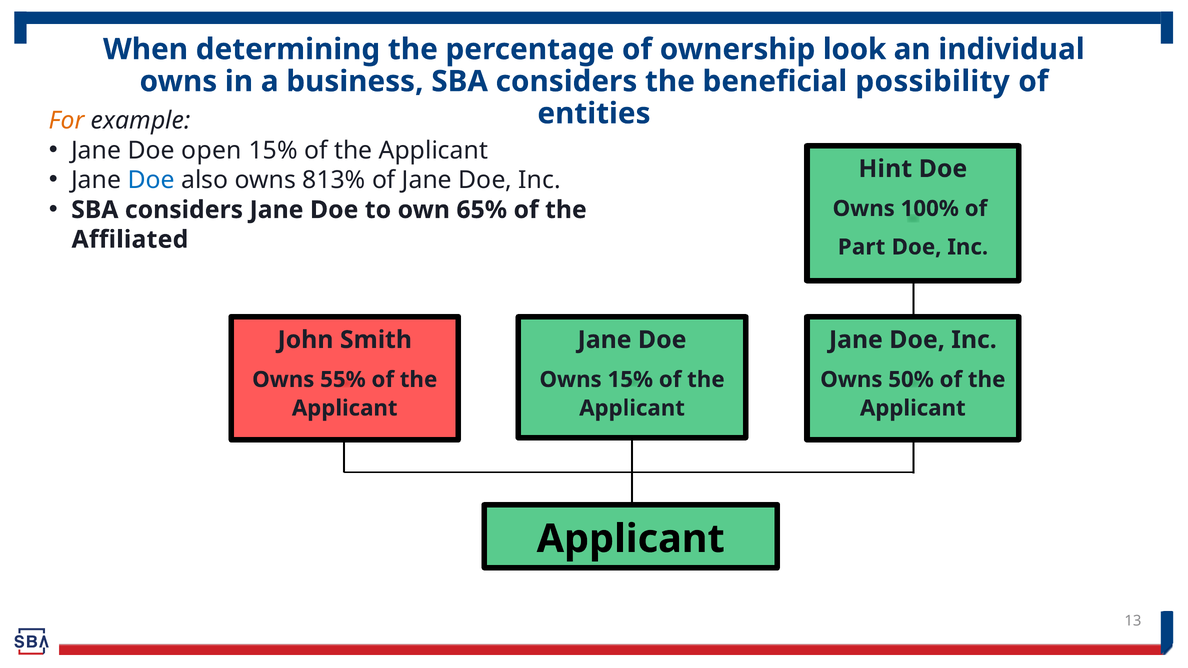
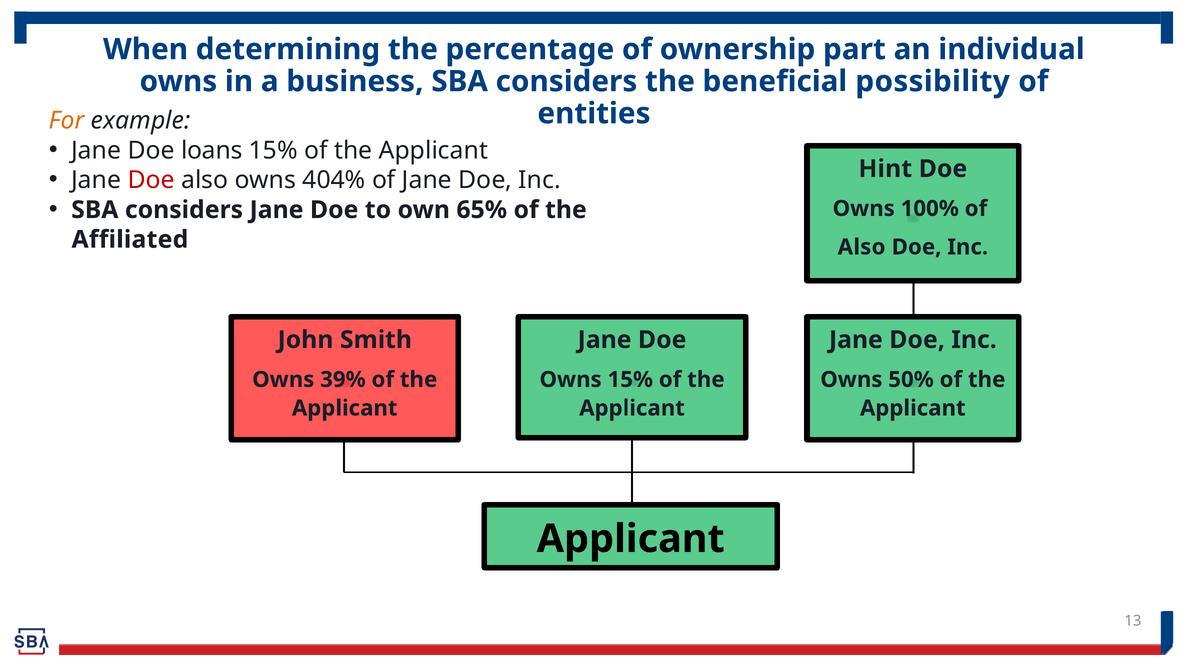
look: look -> part
open: open -> loans
Doe at (151, 180) colour: blue -> red
813%: 813% -> 404%
Part at (862, 247): Part -> Also
55%: 55% -> 39%
